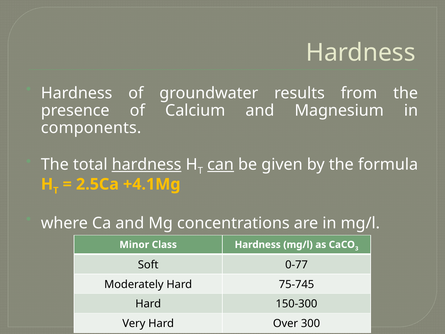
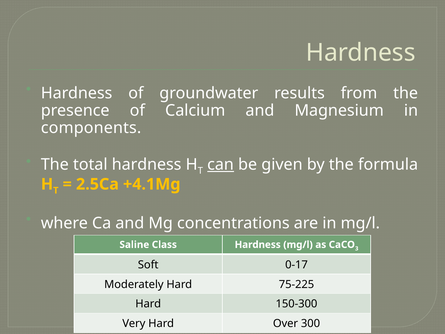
hardness at (147, 164) underline: present -> none
Minor: Minor -> Saline
0-77: 0-77 -> 0-17
75-745: 75-745 -> 75-225
